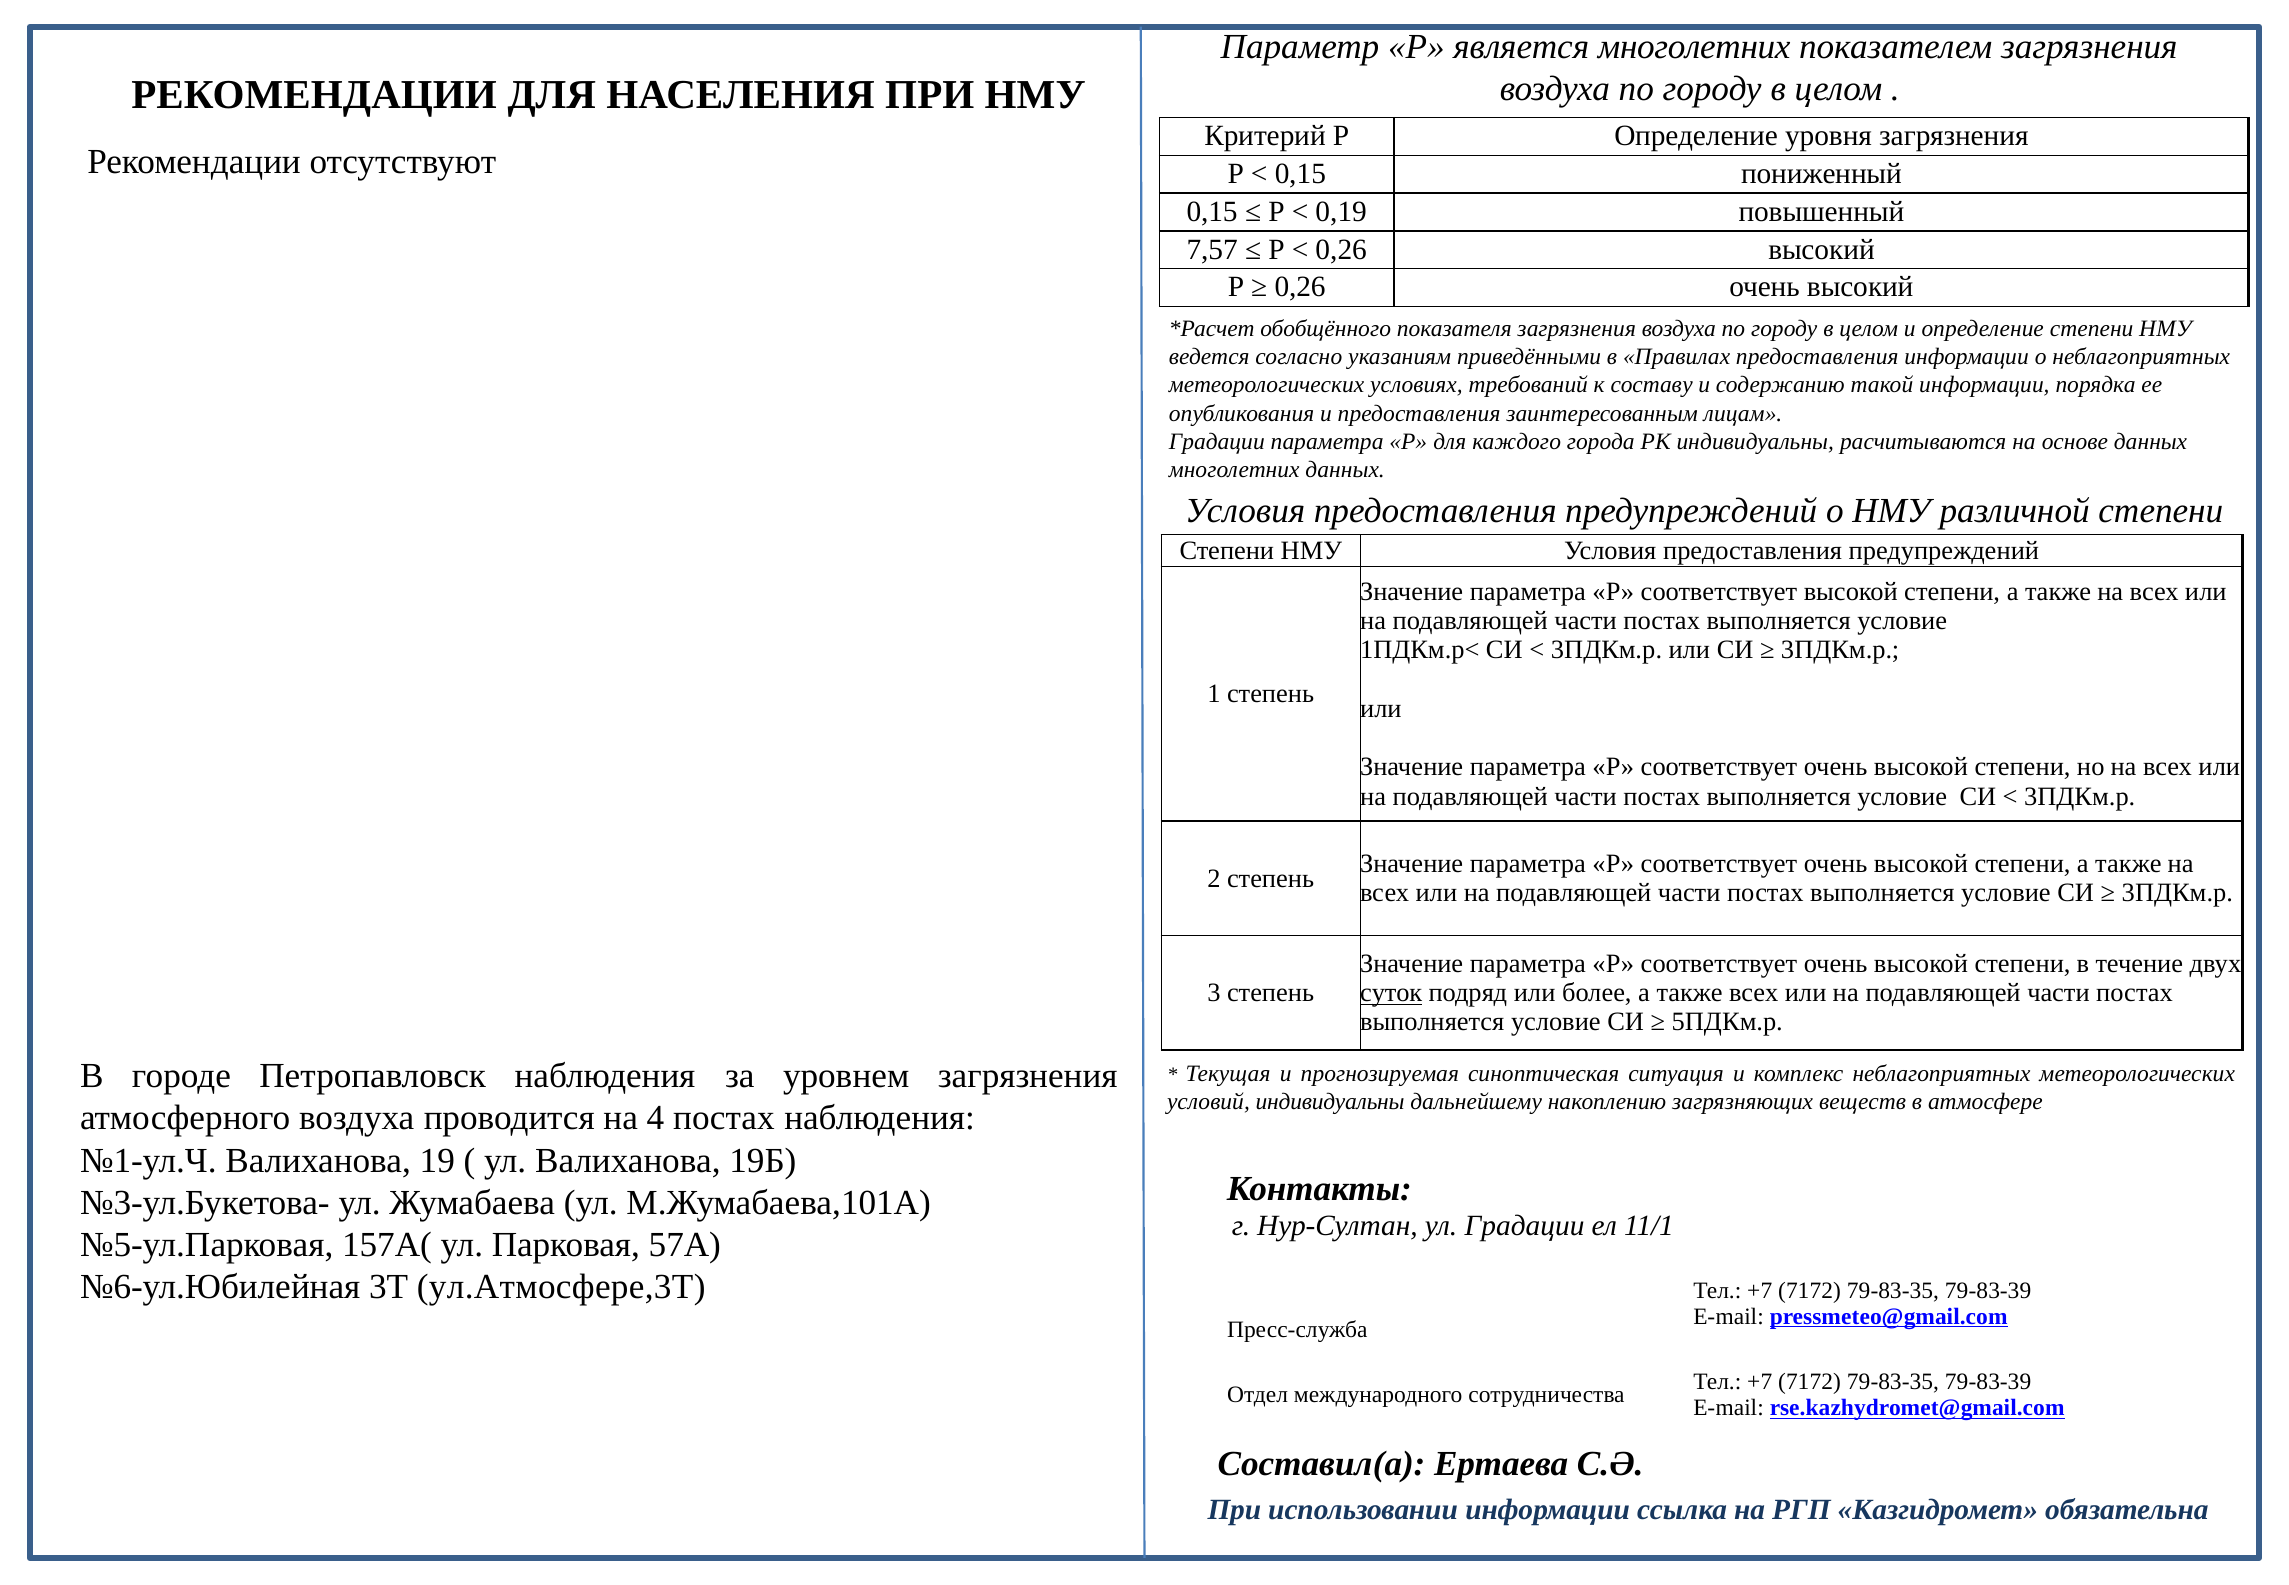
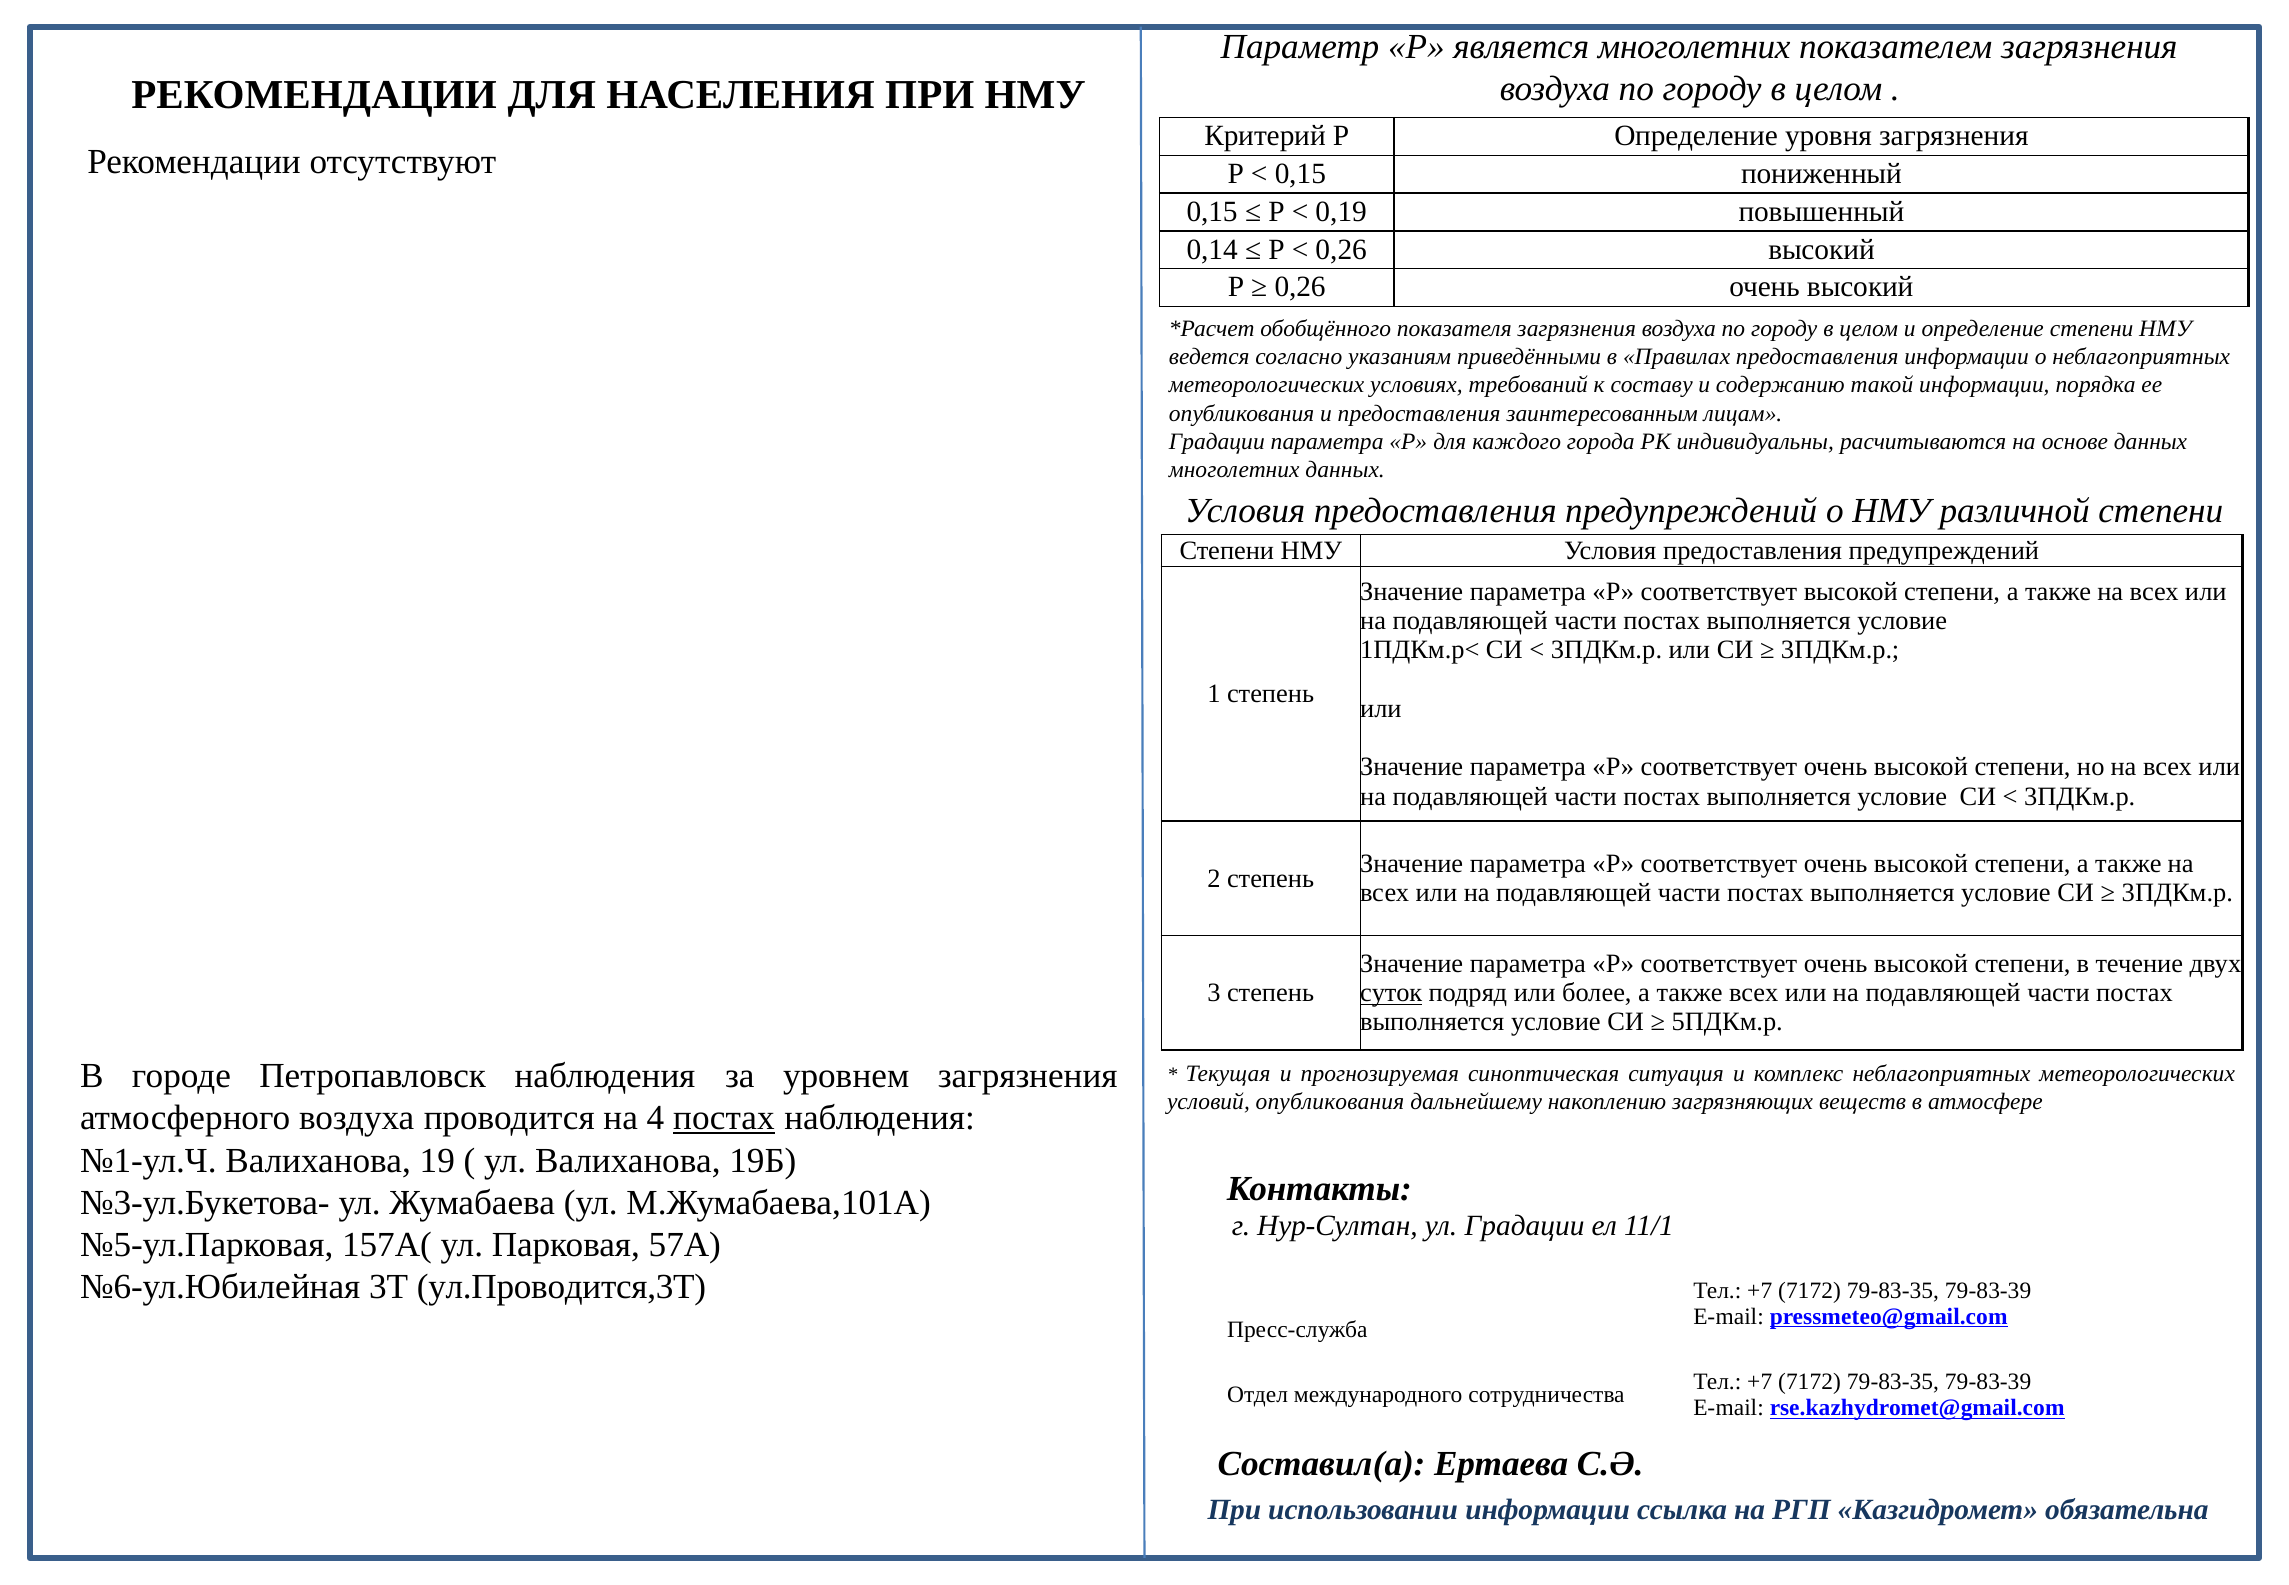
7,57: 7,57 -> 0,14
условий индивидуальны: индивидуальны -> опубликования
постах at (724, 1118) underline: none -> present
ул.Атмосфере,3Т: ул.Атмосфере,3Т -> ул.Проводится,3Т
